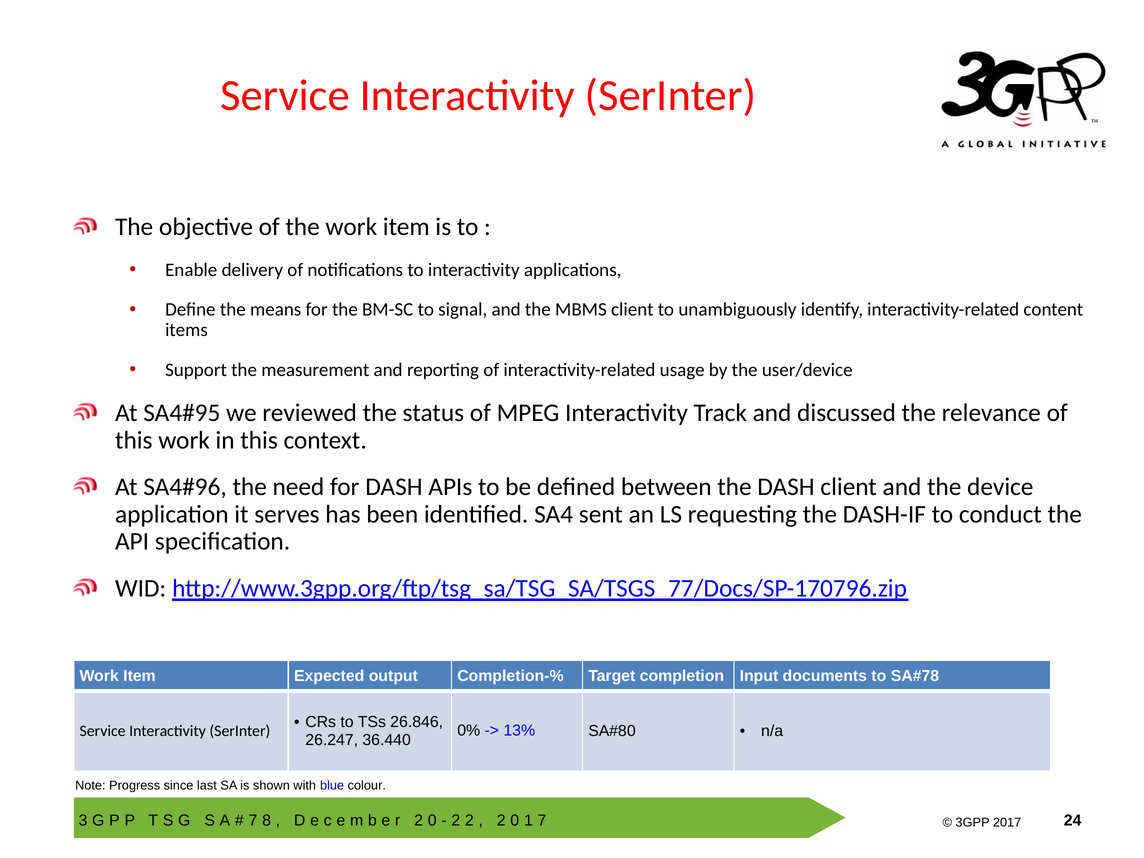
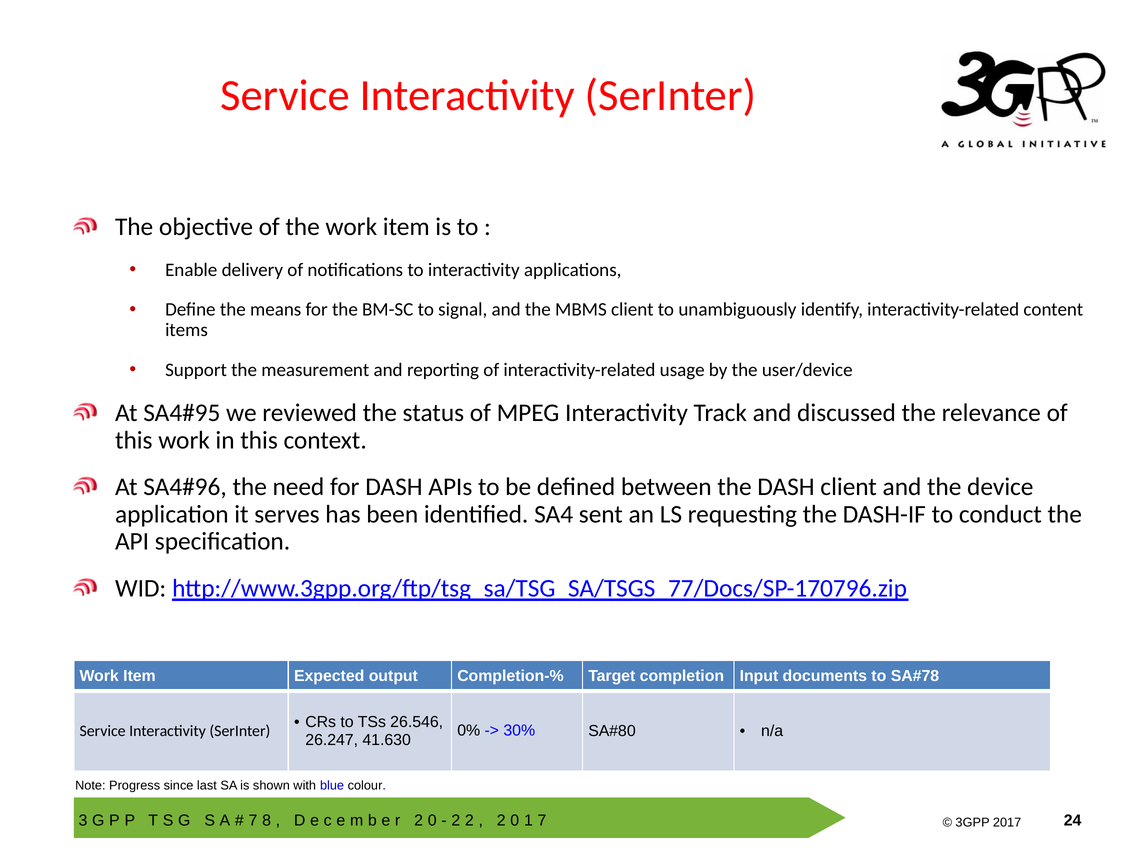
26.846: 26.846 -> 26.546
13%: 13% -> 30%
36.440: 36.440 -> 41.630
